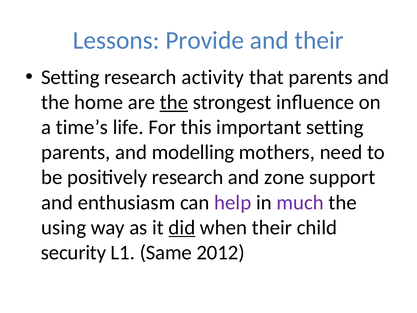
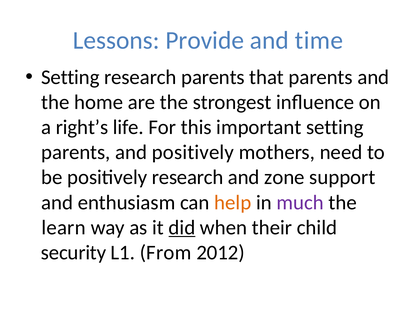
and their: their -> time
research activity: activity -> parents
the at (174, 102) underline: present -> none
time’s: time’s -> right’s
and modelling: modelling -> positively
help colour: purple -> orange
using: using -> learn
Same: Same -> From
